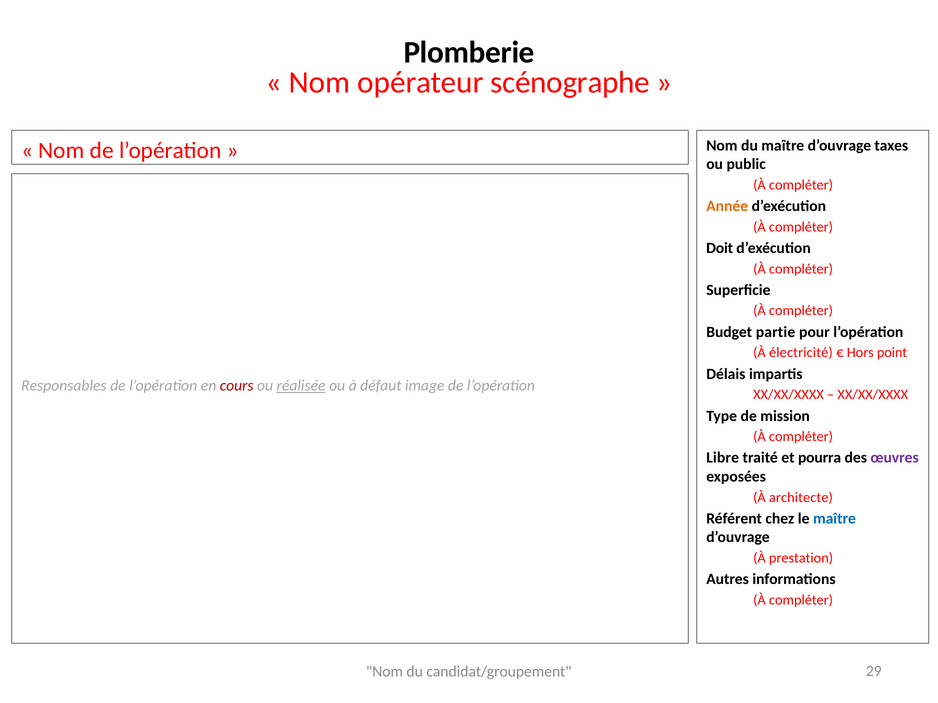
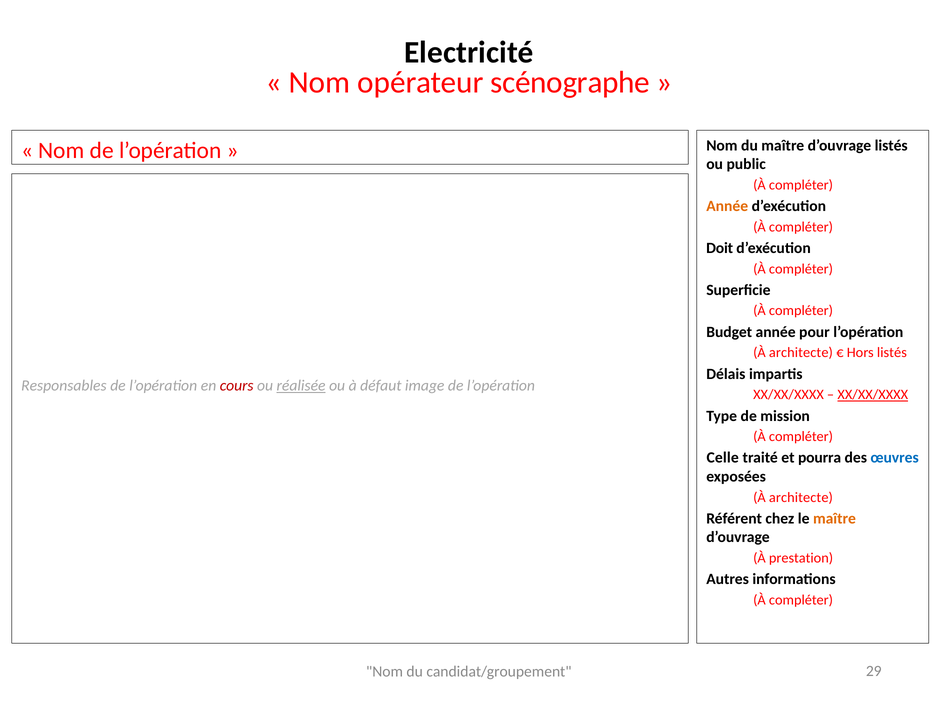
Plomberie: Plomberie -> Electricité
d’ouvrage taxes: taxes -> listés
Budget partie: partie -> année
électricité at (801, 353): électricité -> architecte
Hors point: point -> listés
XX/XX/XXXX at (873, 395) underline: none -> present
Libre: Libre -> Celle
œuvres colour: purple -> blue
maître at (834, 519) colour: blue -> orange
